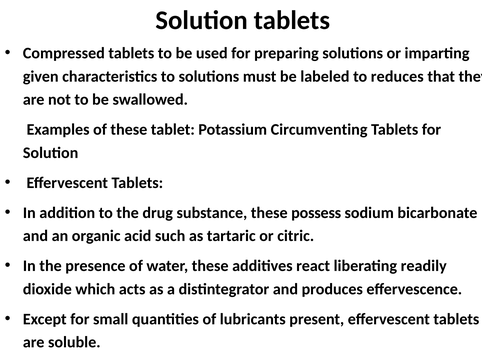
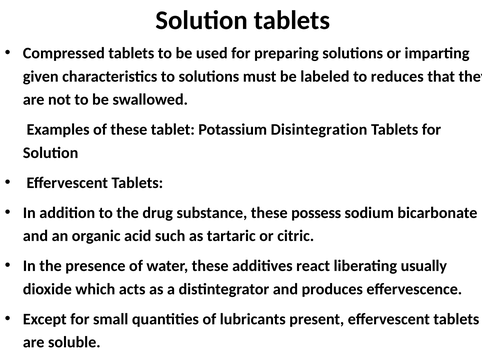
Circumventing: Circumventing -> Disintegration
readily: readily -> usually
